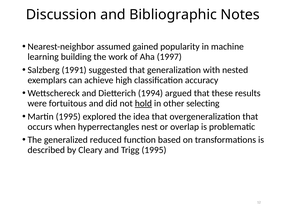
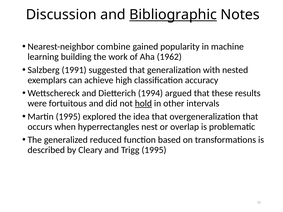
Bibliographic underline: none -> present
assumed: assumed -> combine
1997: 1997 -> 1962
selecting: selecting -> intervals
